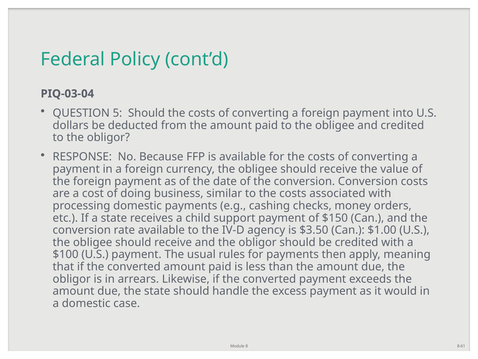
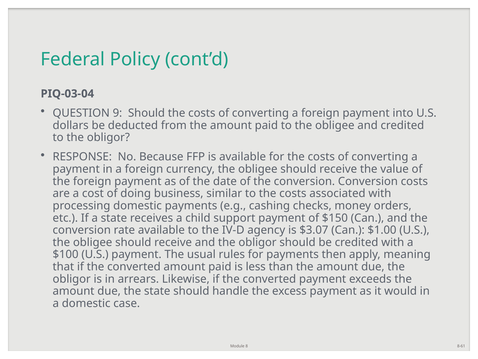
5: 5 -> 9
$3.50: $3.50 -> $3.07
